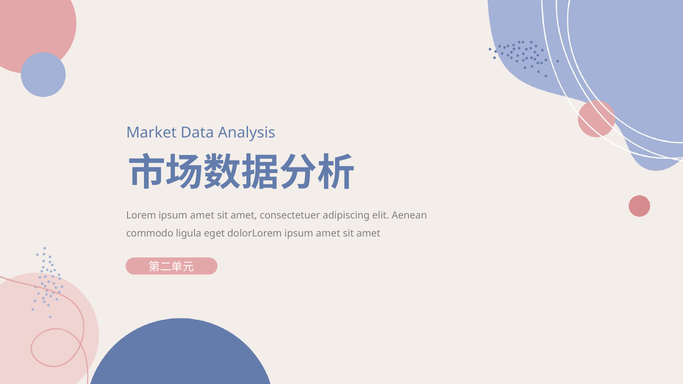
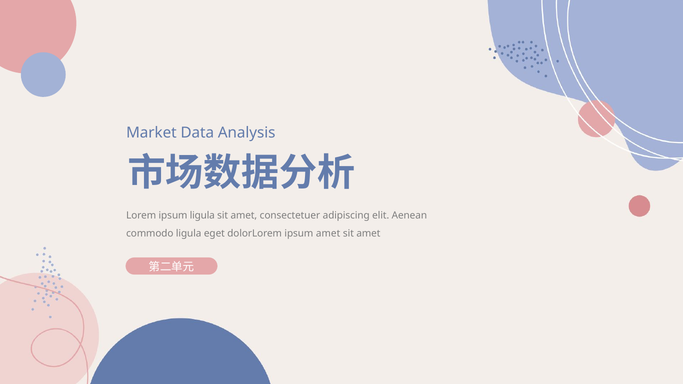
Lorem ipsum amet: amet -> ligula
